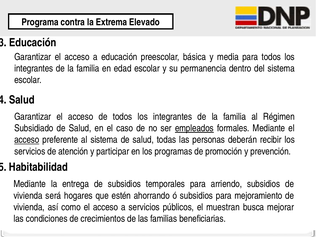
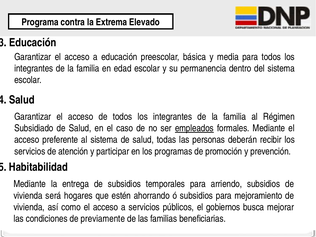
acceso at (27, 140) underline: present -> none
muestran: muestran -> gobiernos
crecimientos: crecimientos -> previamente
